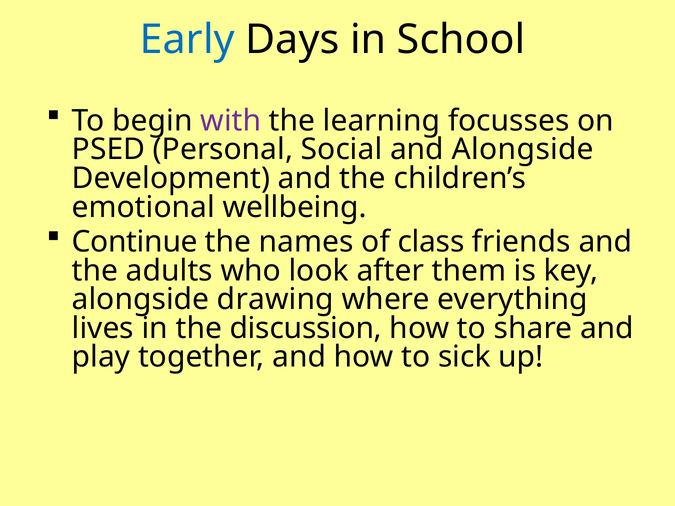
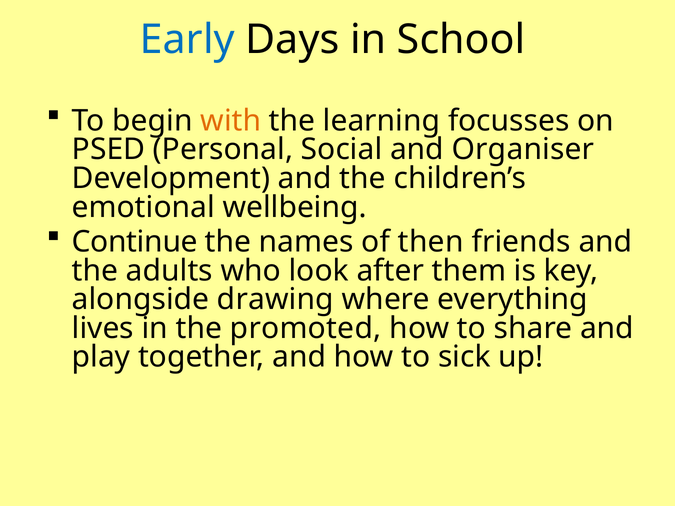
with colour: purple -> orange
and Alongside: Alongside -> Organiser
class: class -> then
discussion: discussion -> promoted
